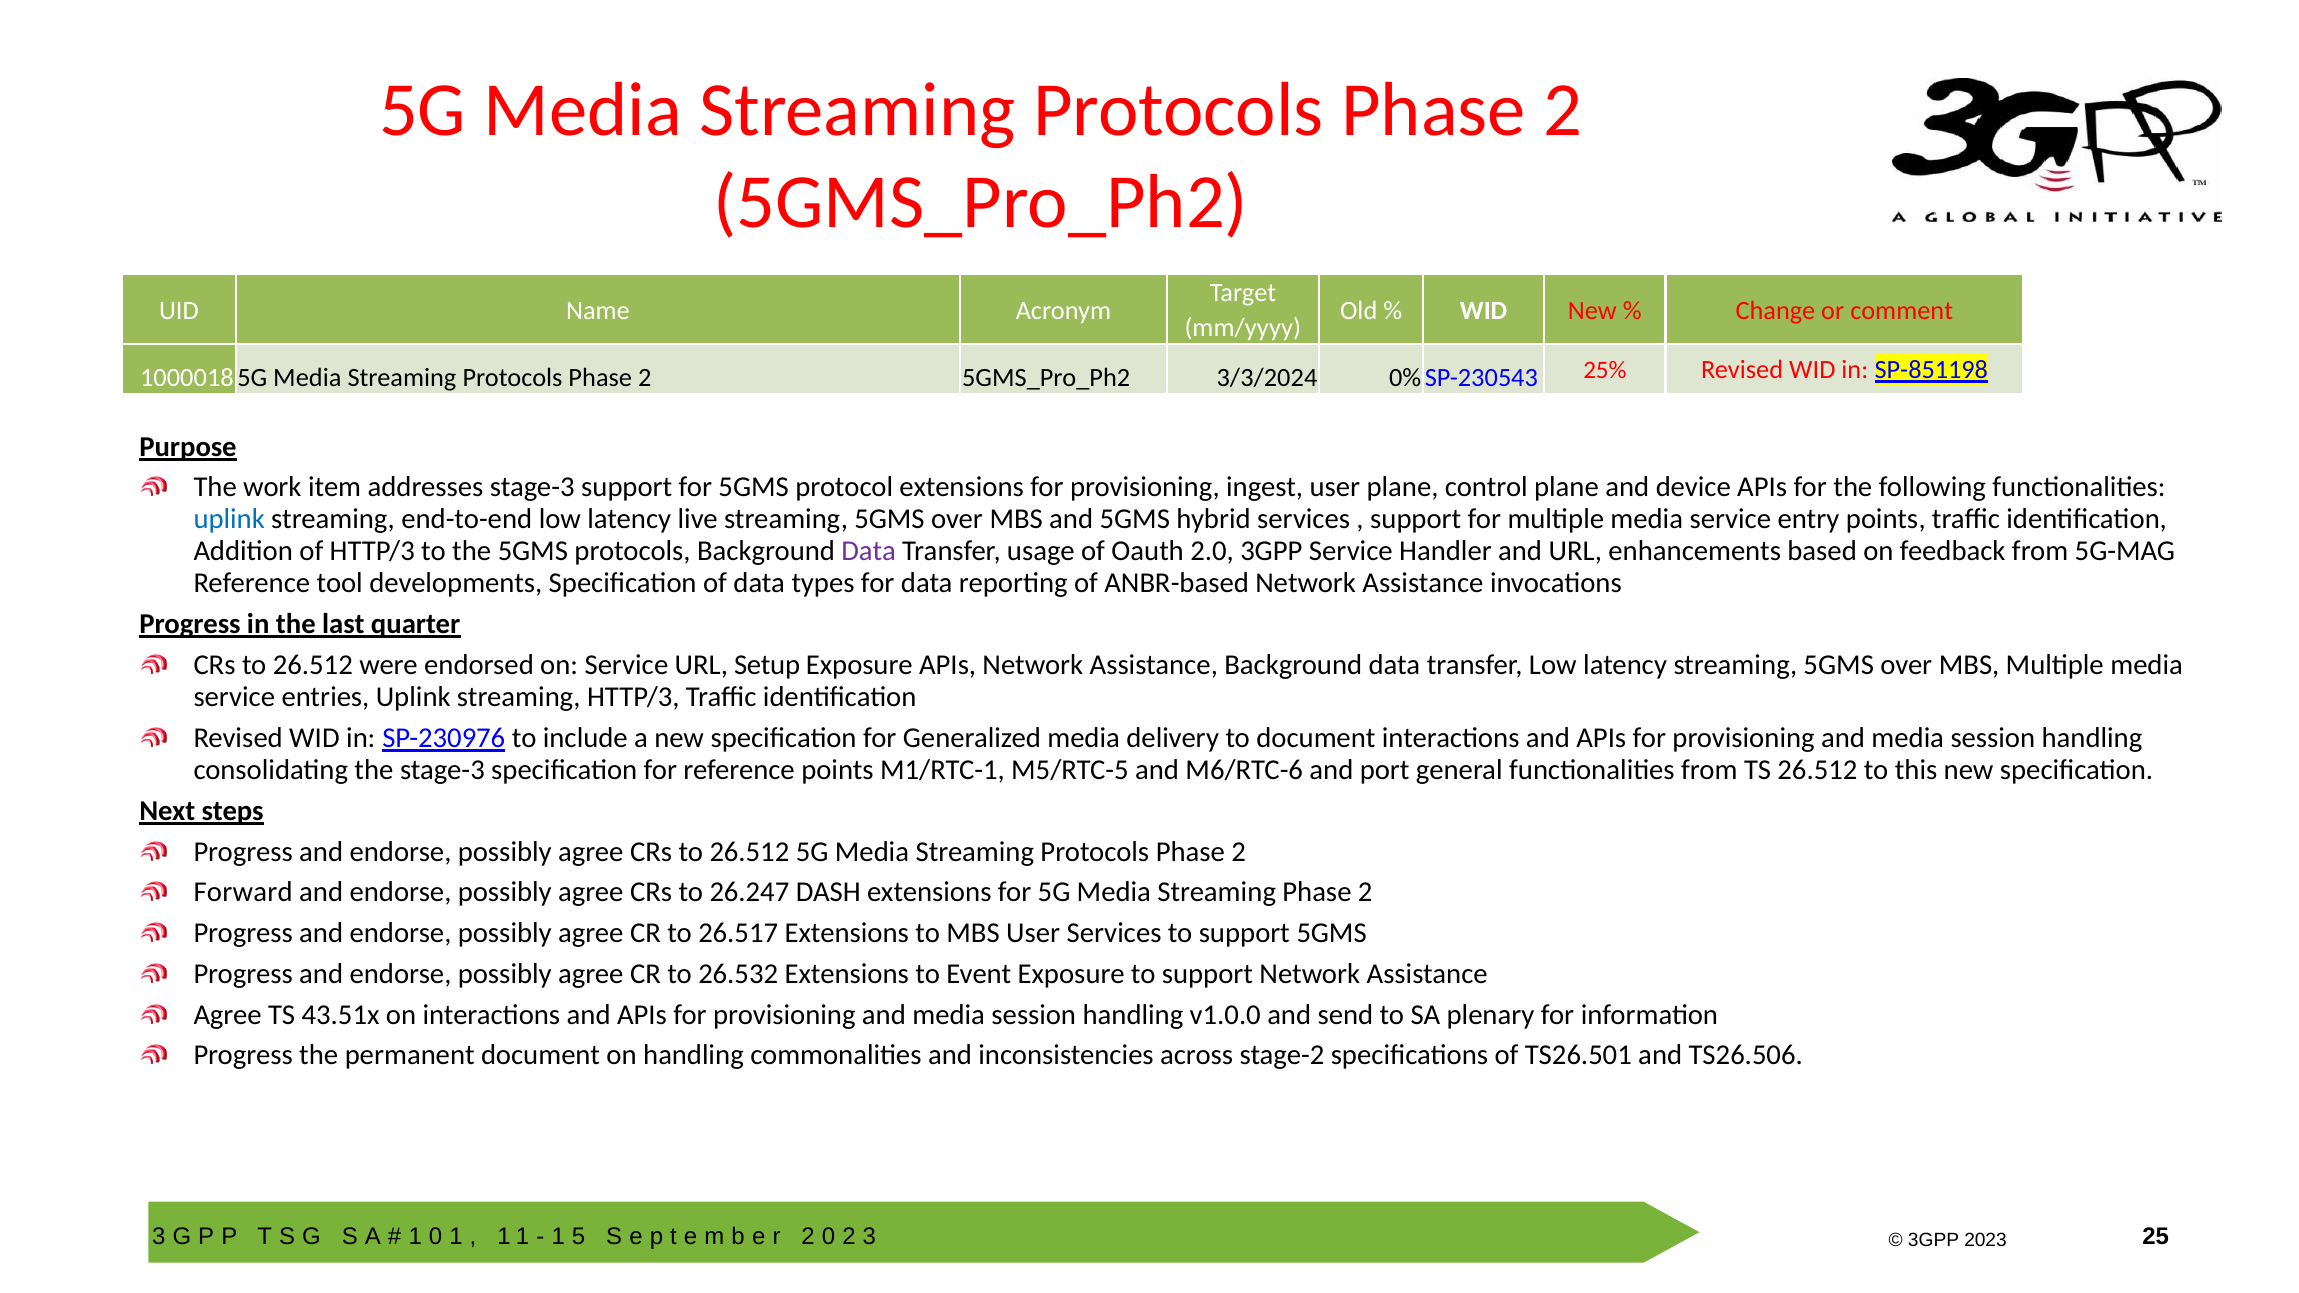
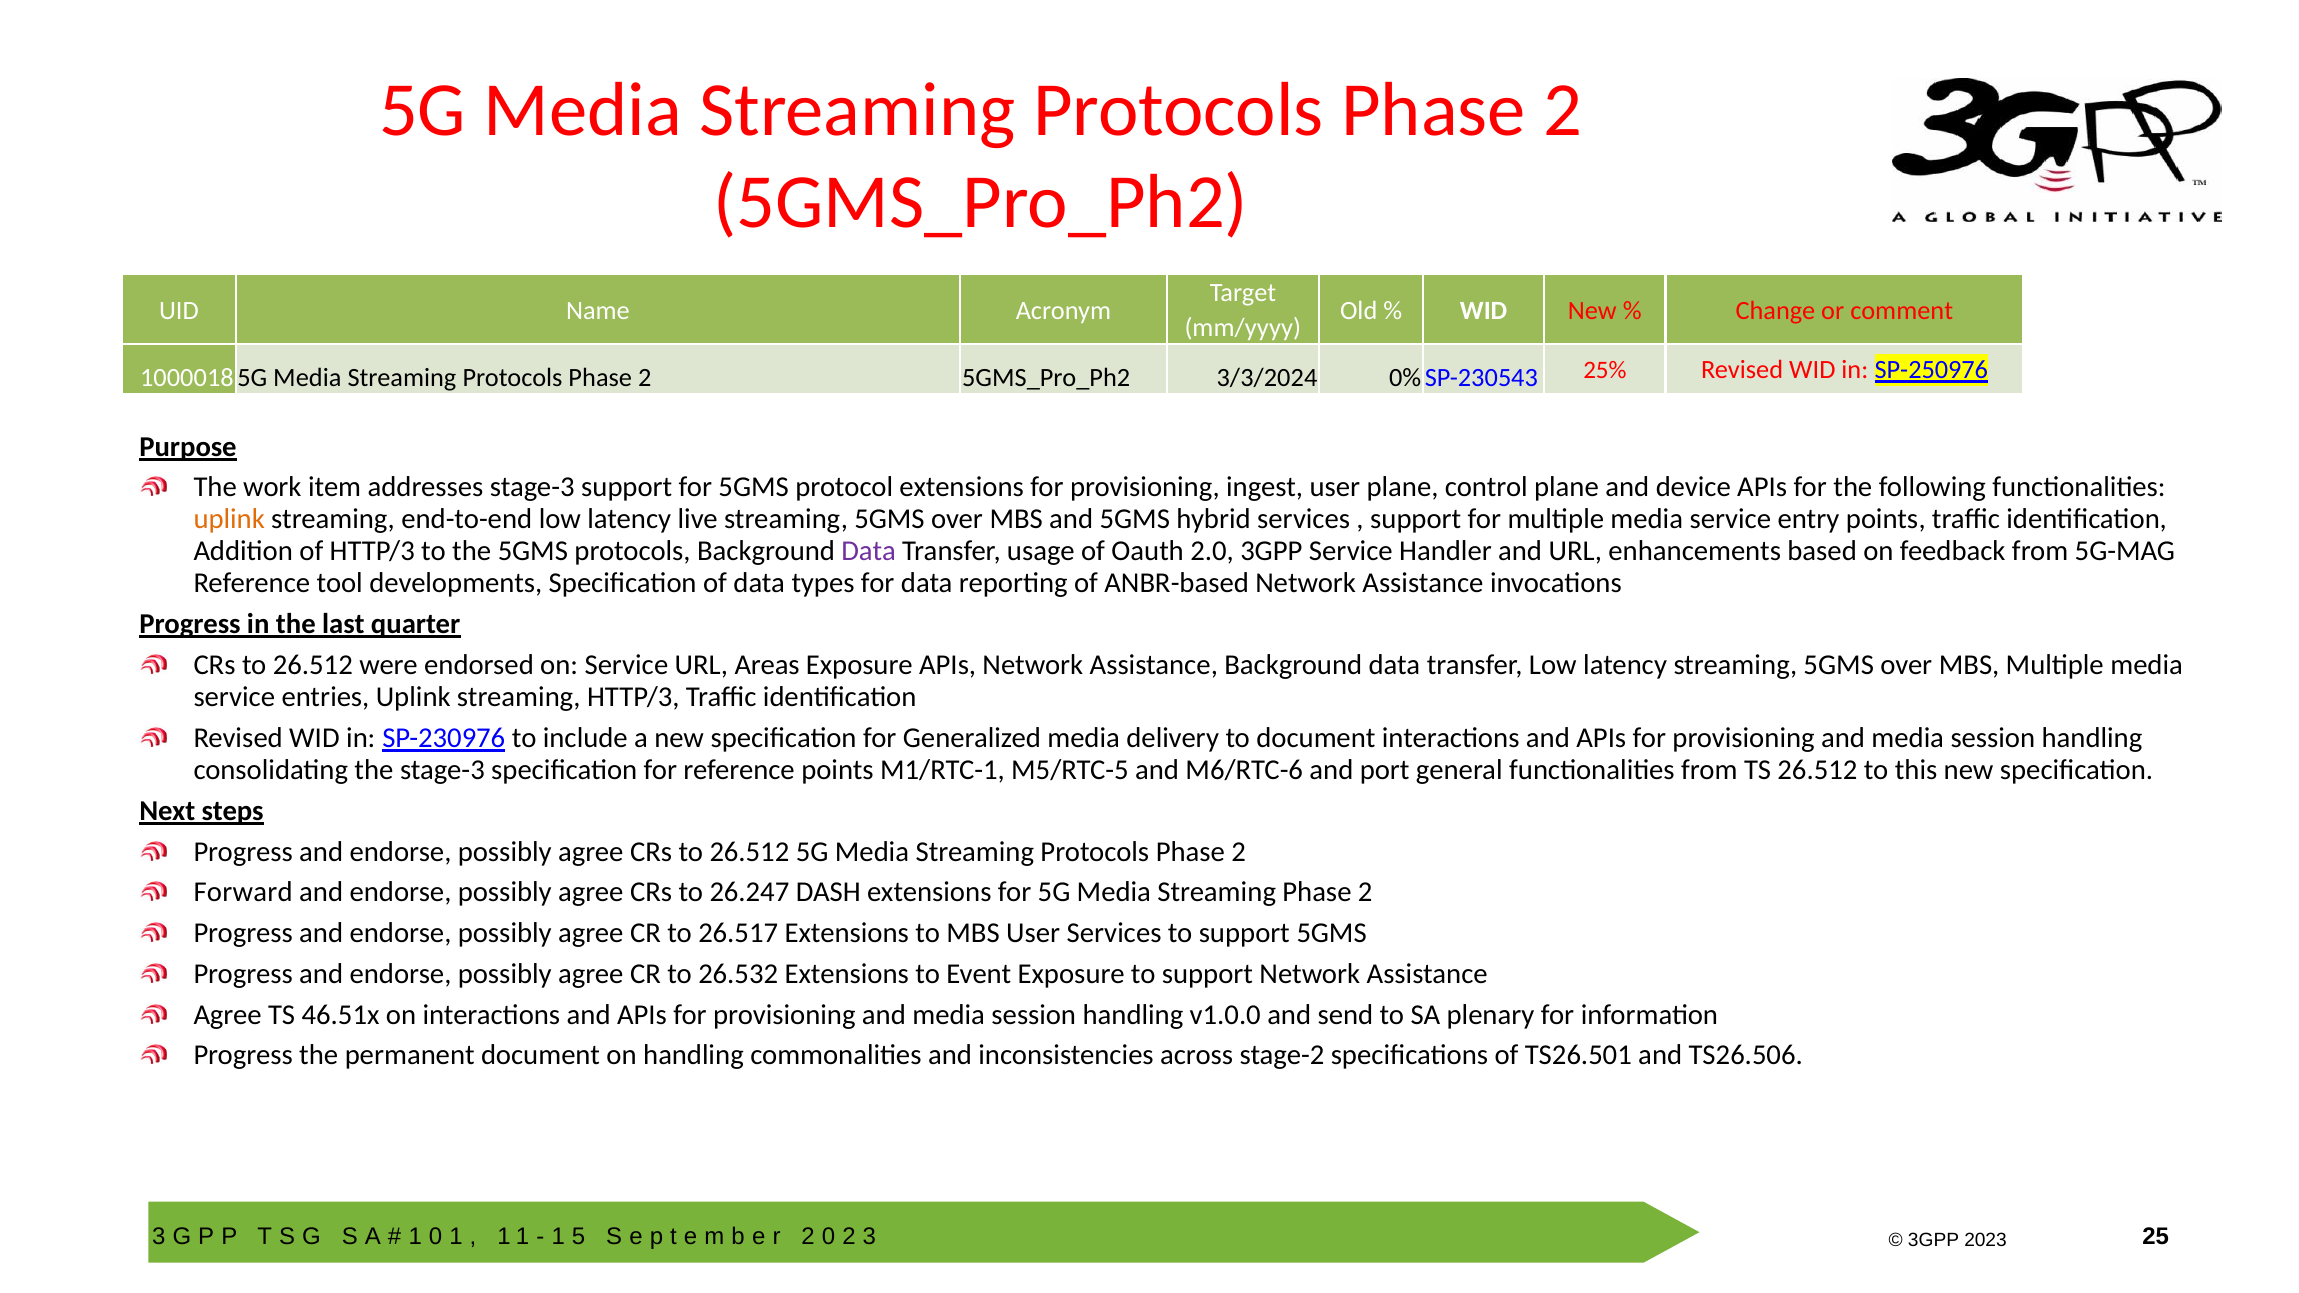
SP-851198: SP-851198 -> SP-250976
uplink at (229, 519) colour: blue -> orange
Setup: Setup -> Areas
43.51x: 43.51x -> 46.51x
